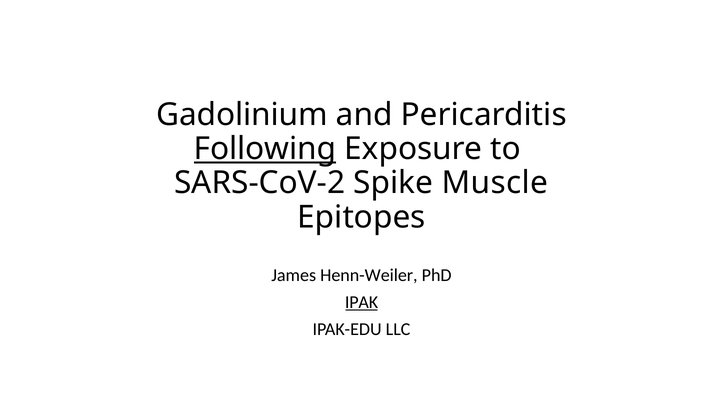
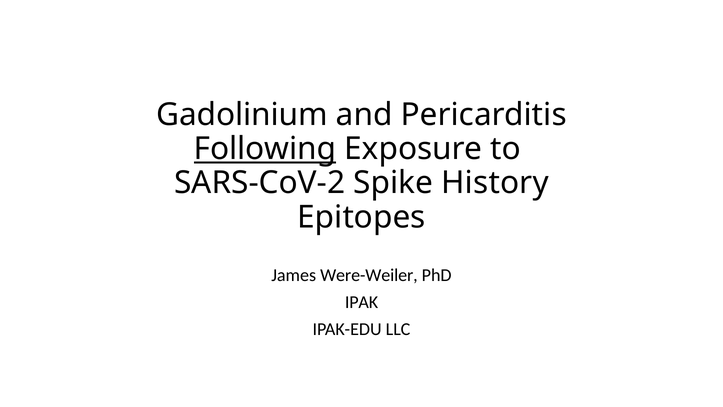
Muscle: Muscle -> History
Henn-Weiler: Henn-Weiler -> Were-Weiler
IPAK underline: present -> none
